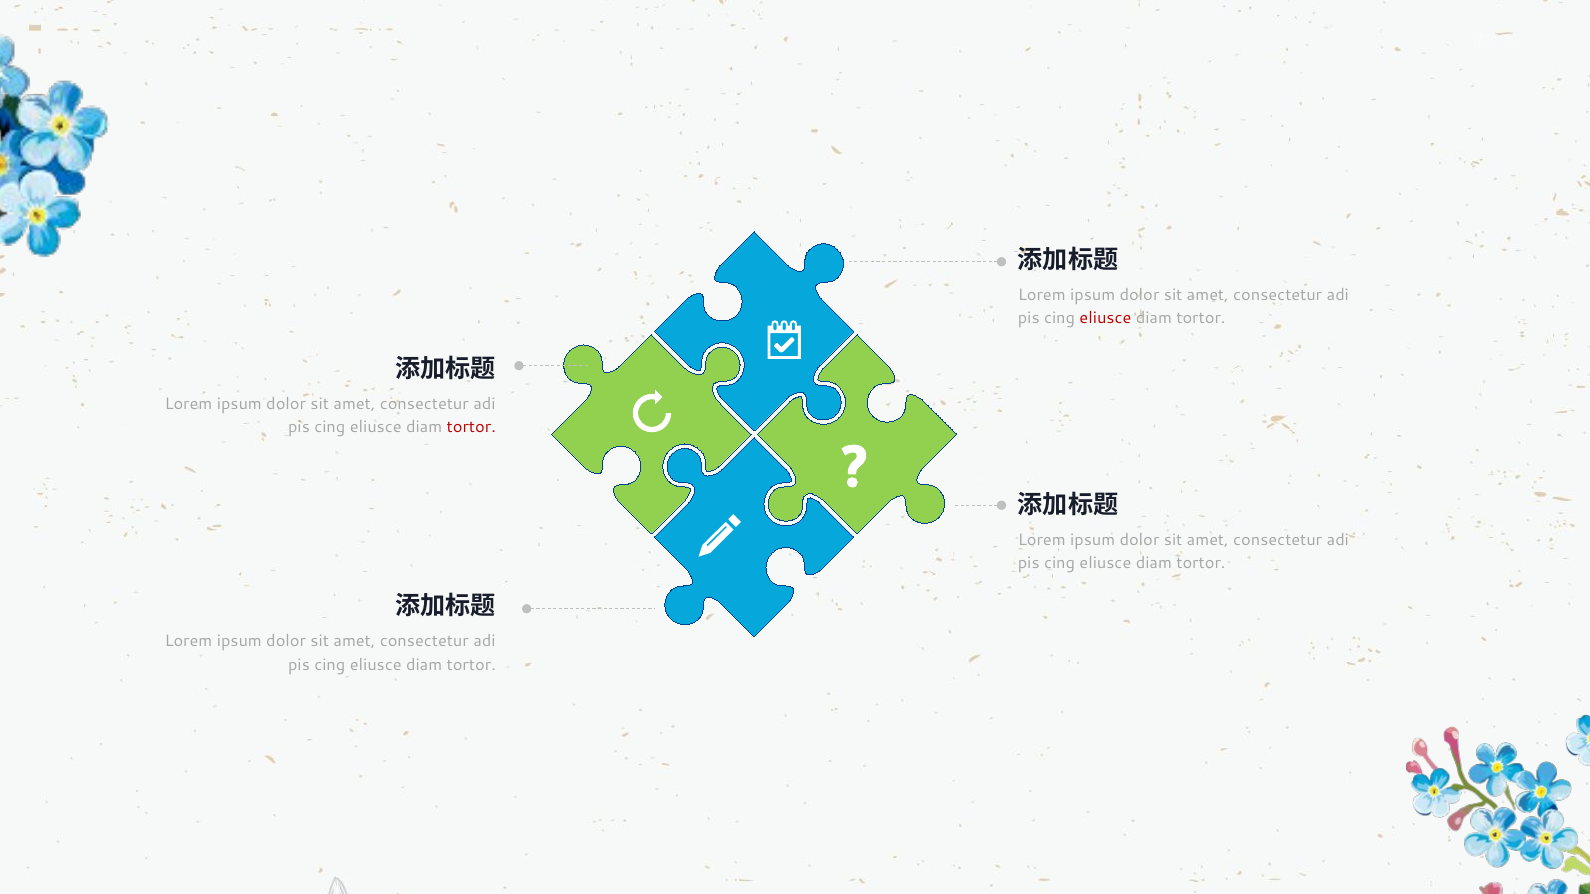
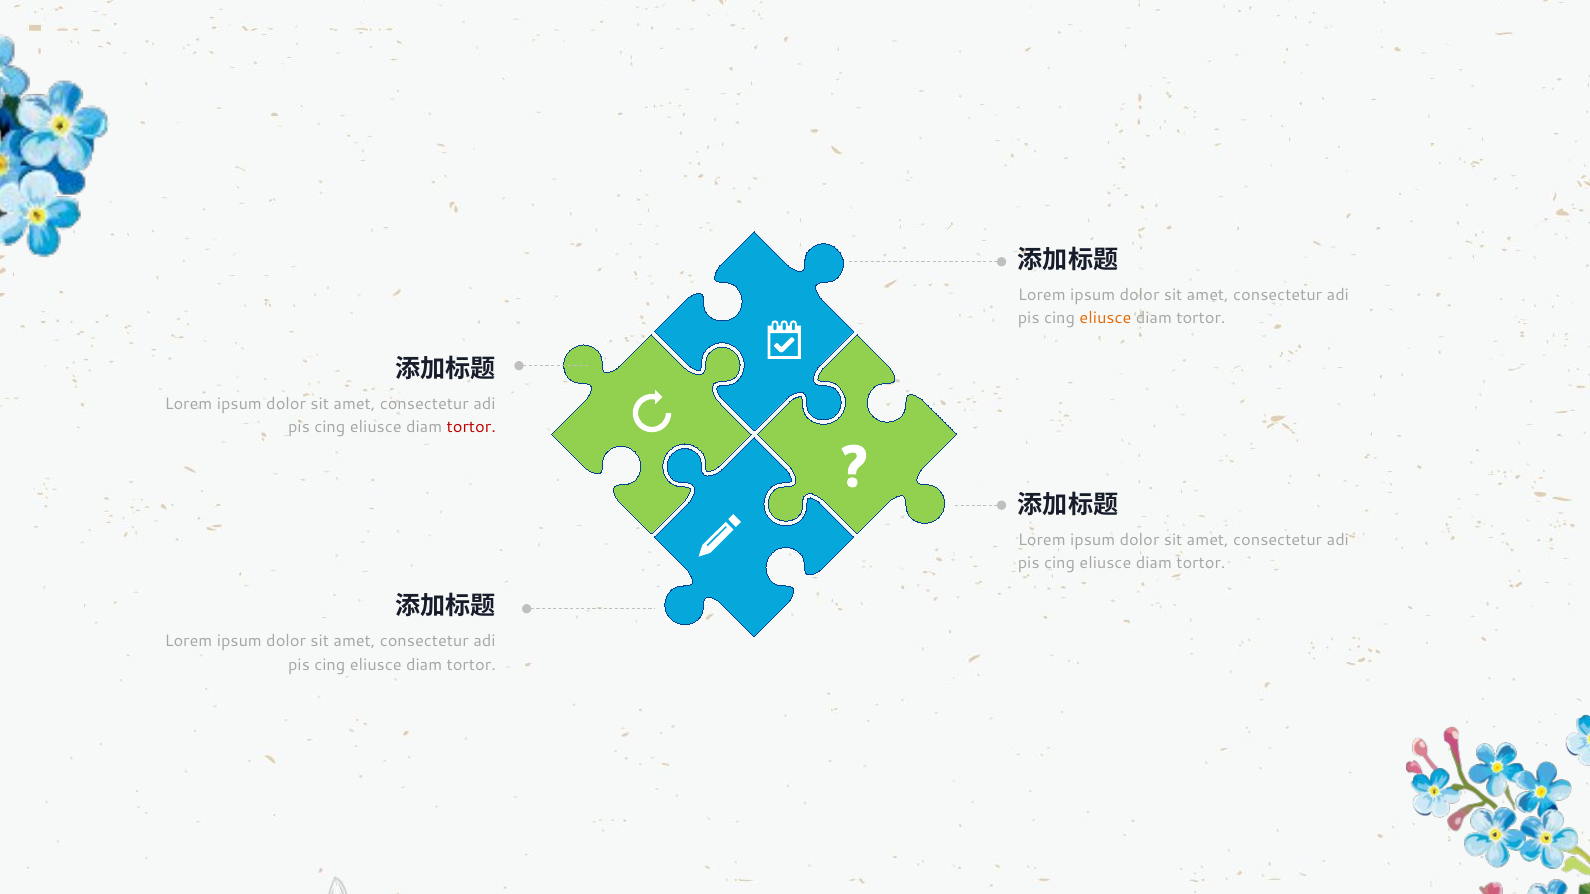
eliusce at (1105, 319) colour: red -> orange
